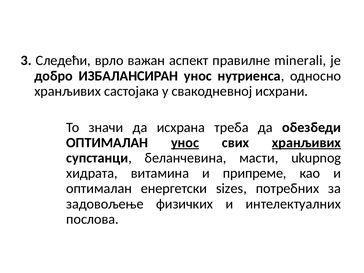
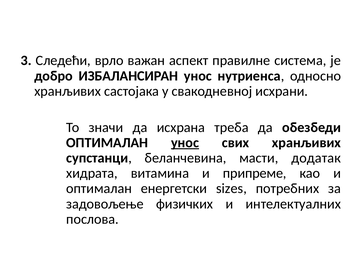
minerali: minerali -> система
хранљивих at (306, 143) underline: present -> none
ukupnog: ukupnog -> додатак
